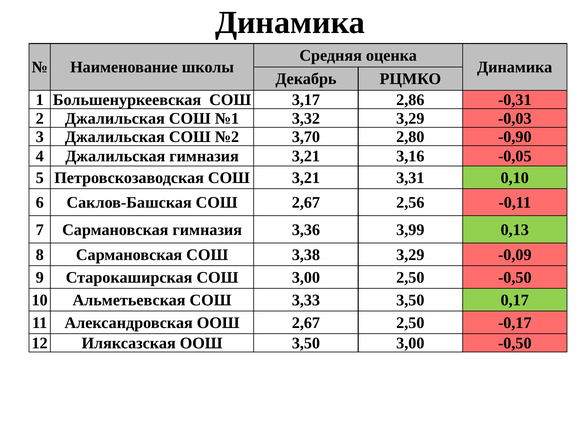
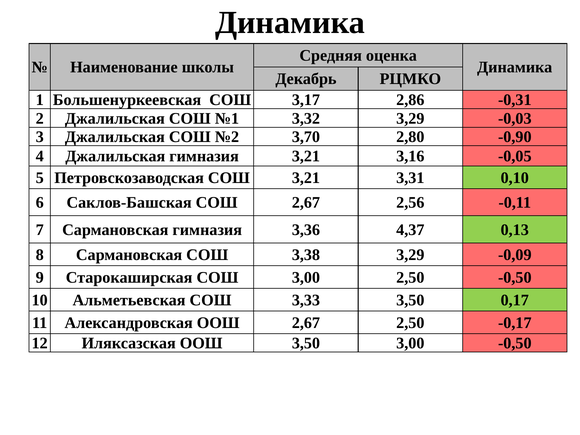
3,99: 3,99 -> 4,37
